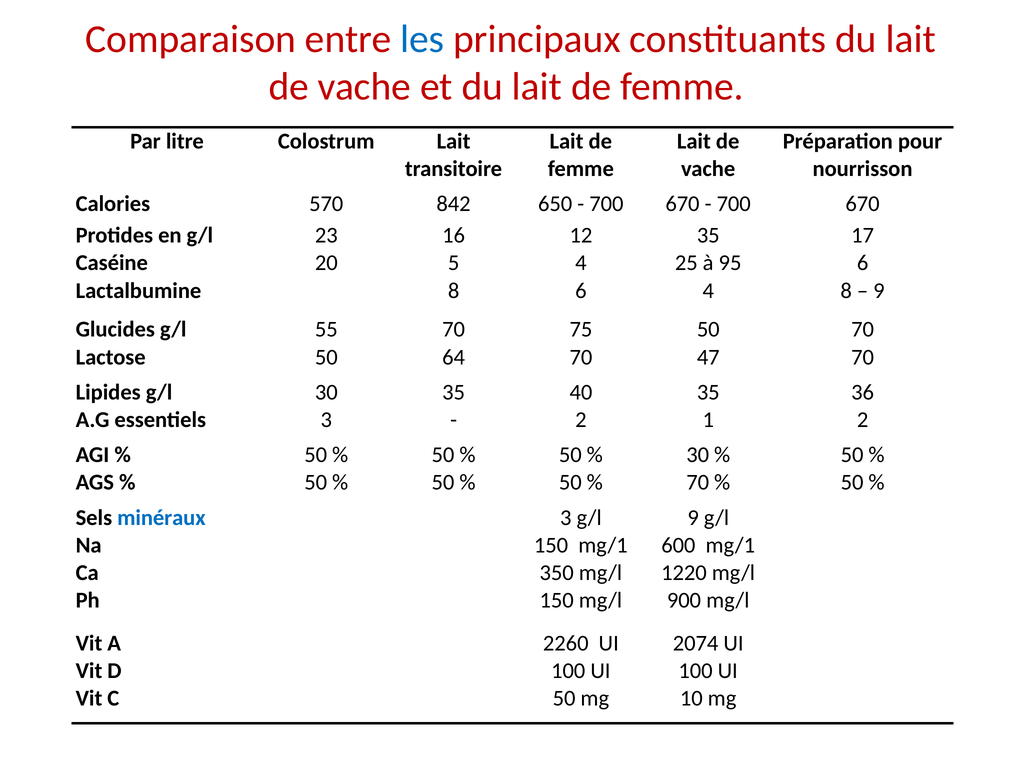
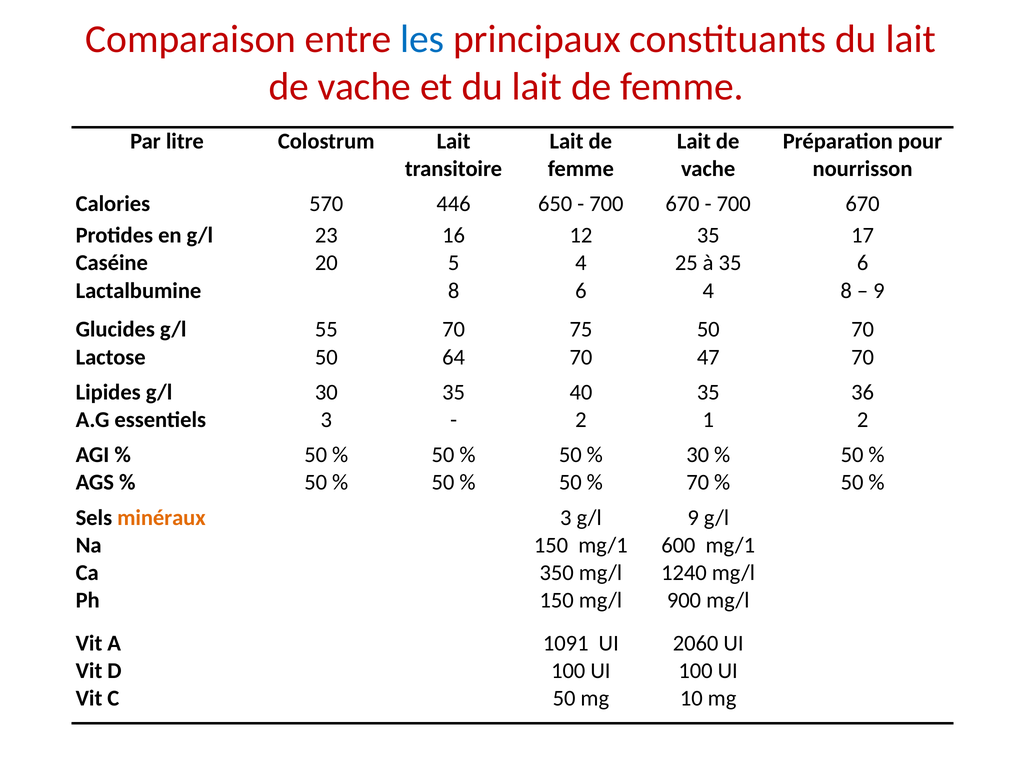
842: 842 -> 446
à 95: 95 -> 35
minéraux colour: blue -> orange
1220: 1220 -> 1240
2260: 2260 -> 1091
2074: 2074 -> 2060
